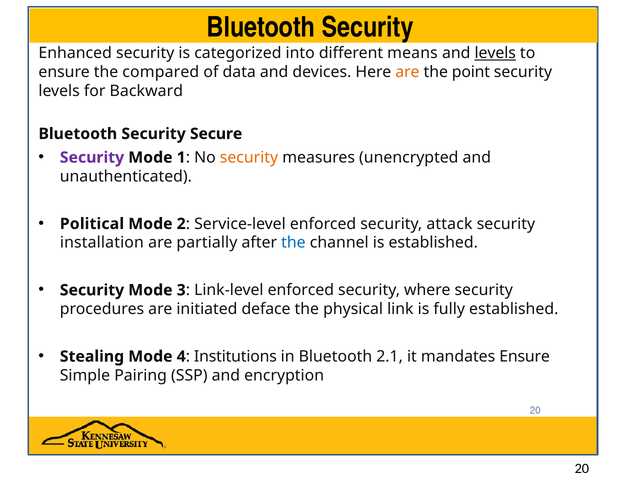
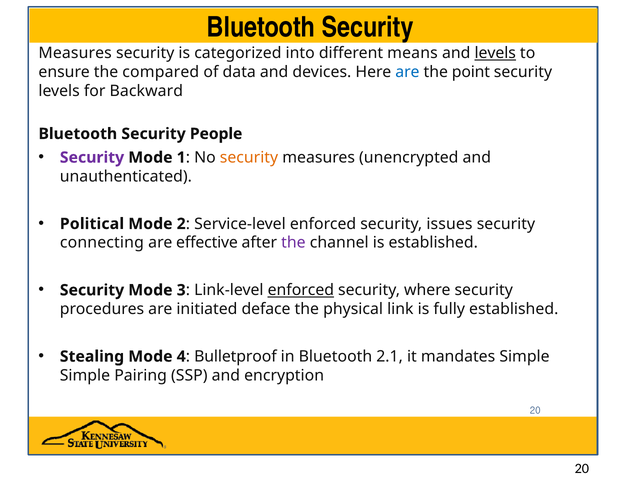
Enhanced at (75, 53): Enhanced -> Measures
are at (407, 72) colour: orange -> blue
Secure: Secure -> People
attack: attack -> issues
installation: installation -> connecting
partially: partially -> effective
the at (293, 243) colour: blue -> purple
enforced at (301, 291) underline: none -> present
Institutions: Institutions -> Bulletproof
mandates Ensure: Ensure -> Simple
